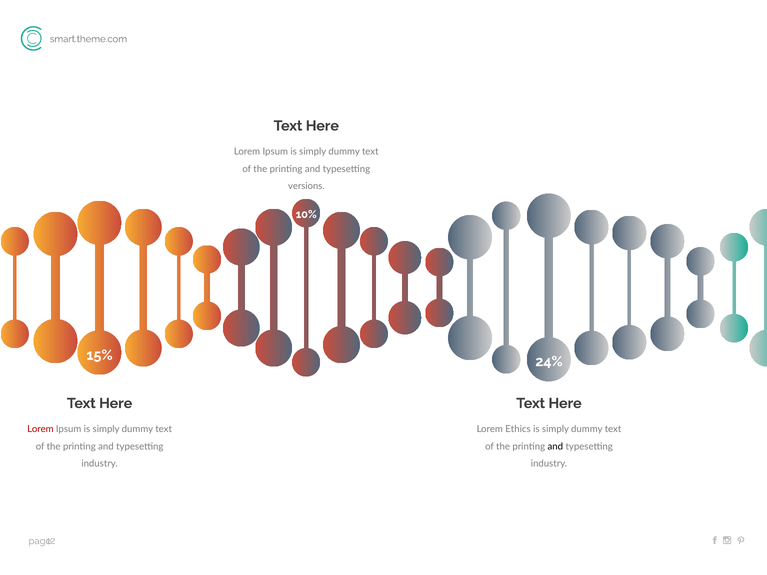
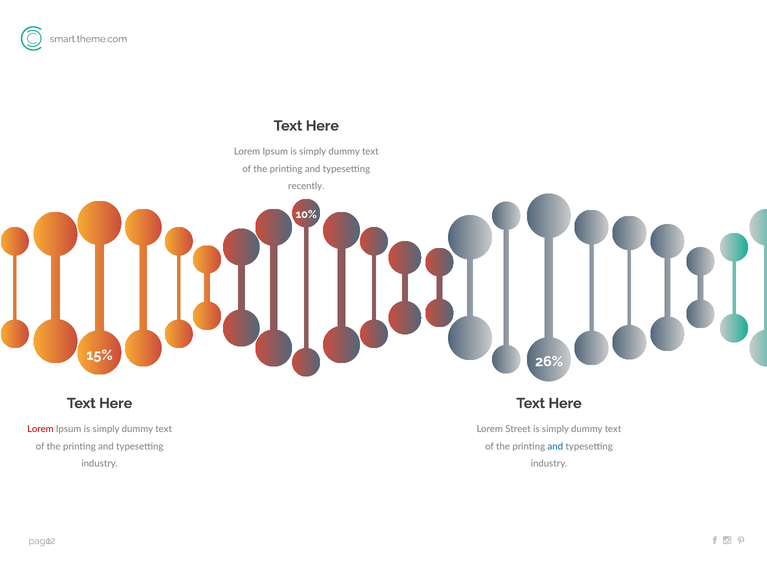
versions: versions -> recently
24%: 24% -> 26%
Ethics: Ethics -> Street
and at (555, 447) colour: black -> blue
